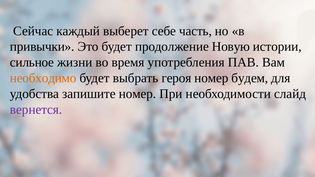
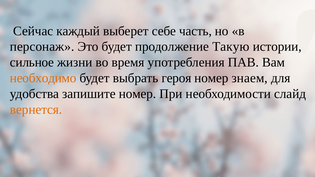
привычки: привычки -> персонаж
Новую: Новую -> Такую
будем: будем -> знаем
вернется colour: purple -> orange
